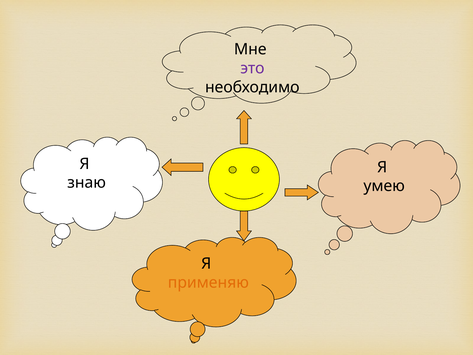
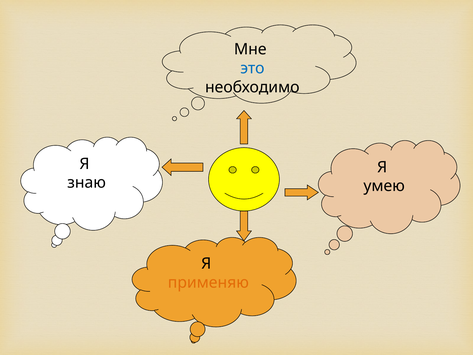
это colour: purple -> blue
